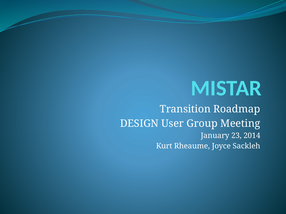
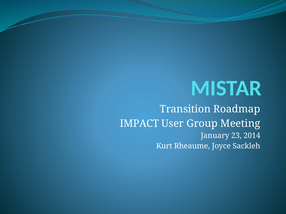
DESIGN: DESIGN -> IMPACT
